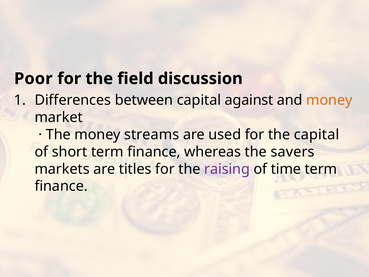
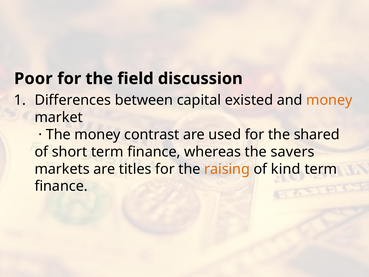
against: against -> existed
streams: streams -> contrast
the capital: capital -> shared
raising colour: purple -> orange
time: time -> kind
